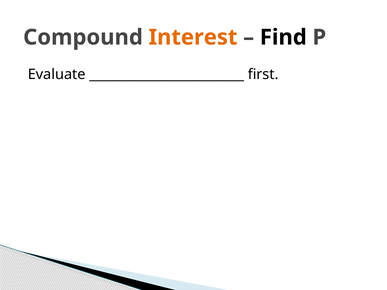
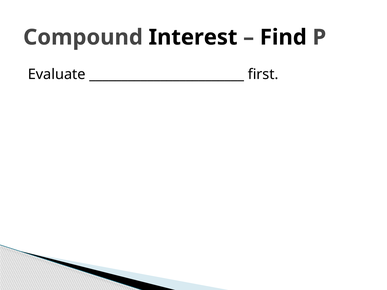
Interest colour: orange -> black
